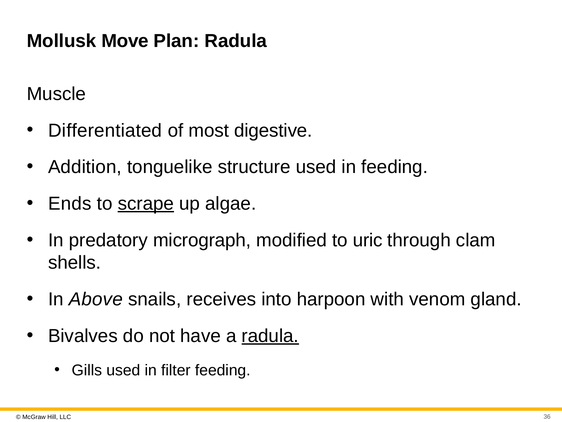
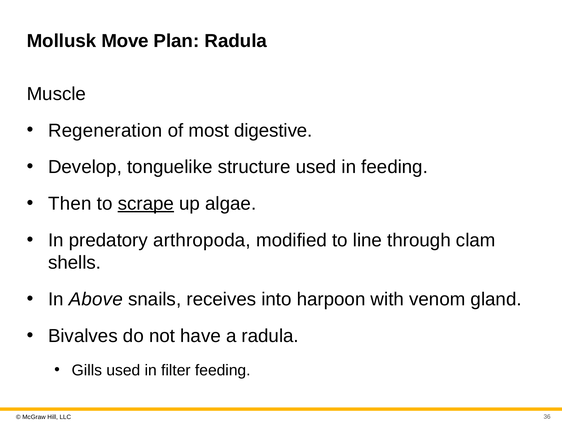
Differentiated: Differentiated -> Regeneration
Addition: Addition -> Develop
Ends: Ends -> Then
micrograph: micrograph -> arthropoda
uric: uric -> line
radula at (270, 335) underline: present -> none
